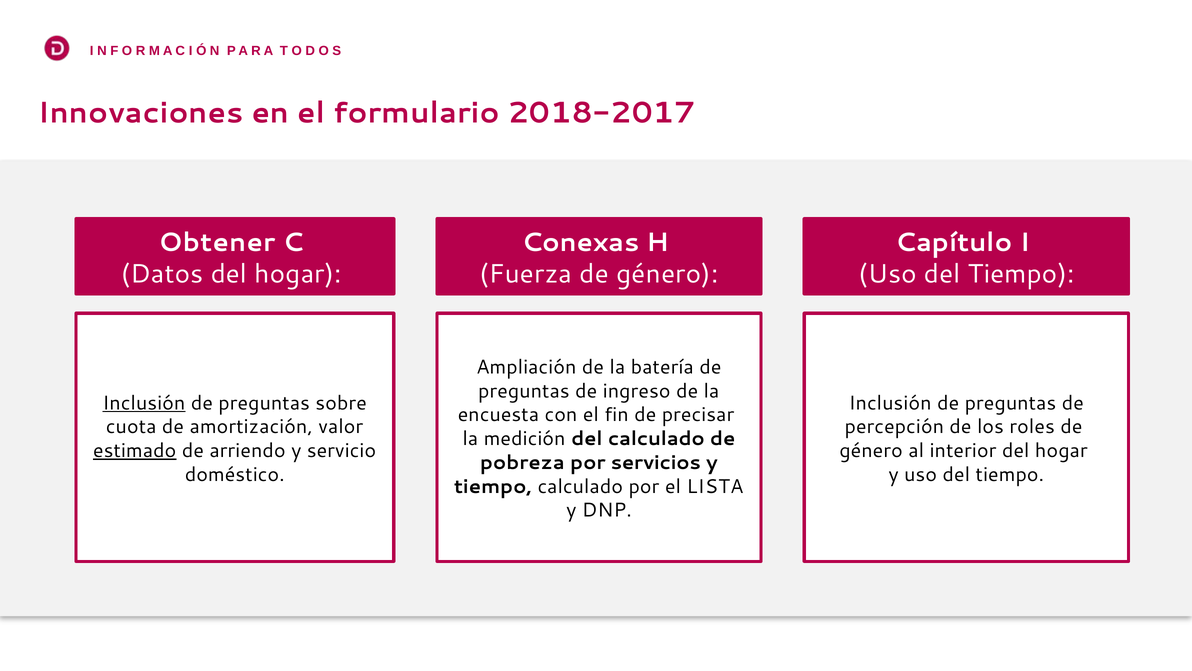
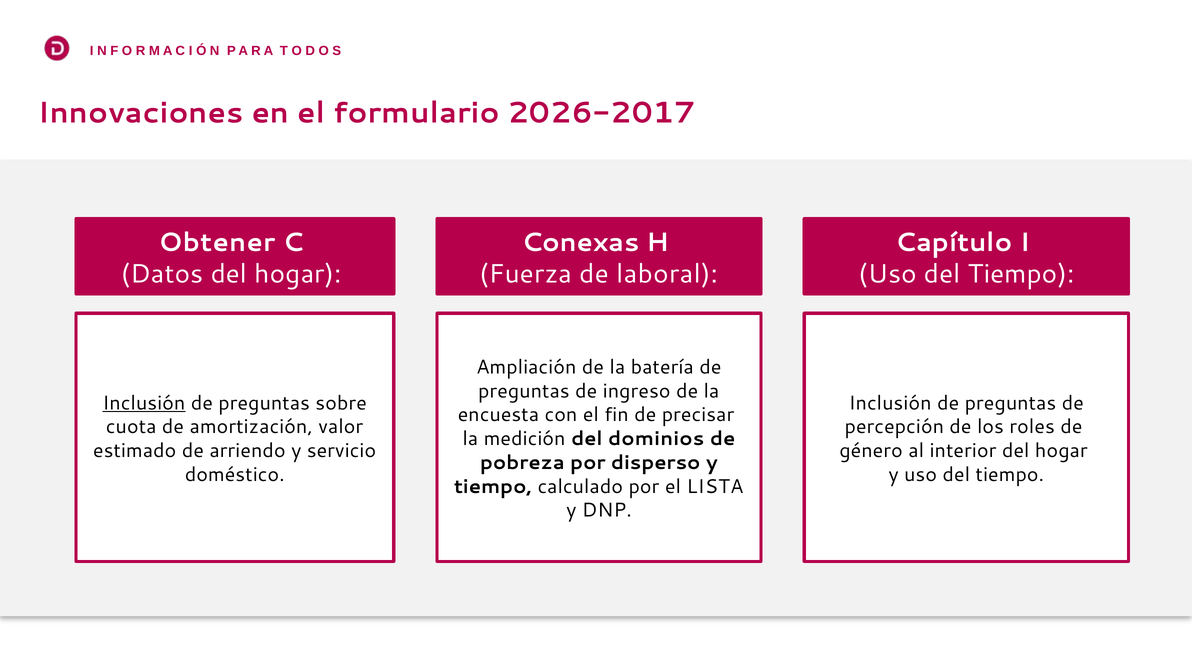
2018-2017: 2018-2017 -> 2026-2017
Fuerza de género: género -> laboral
del calculado: calculado -> dominios
estimado underline: present -> none
servicios: servicios -> disperso
